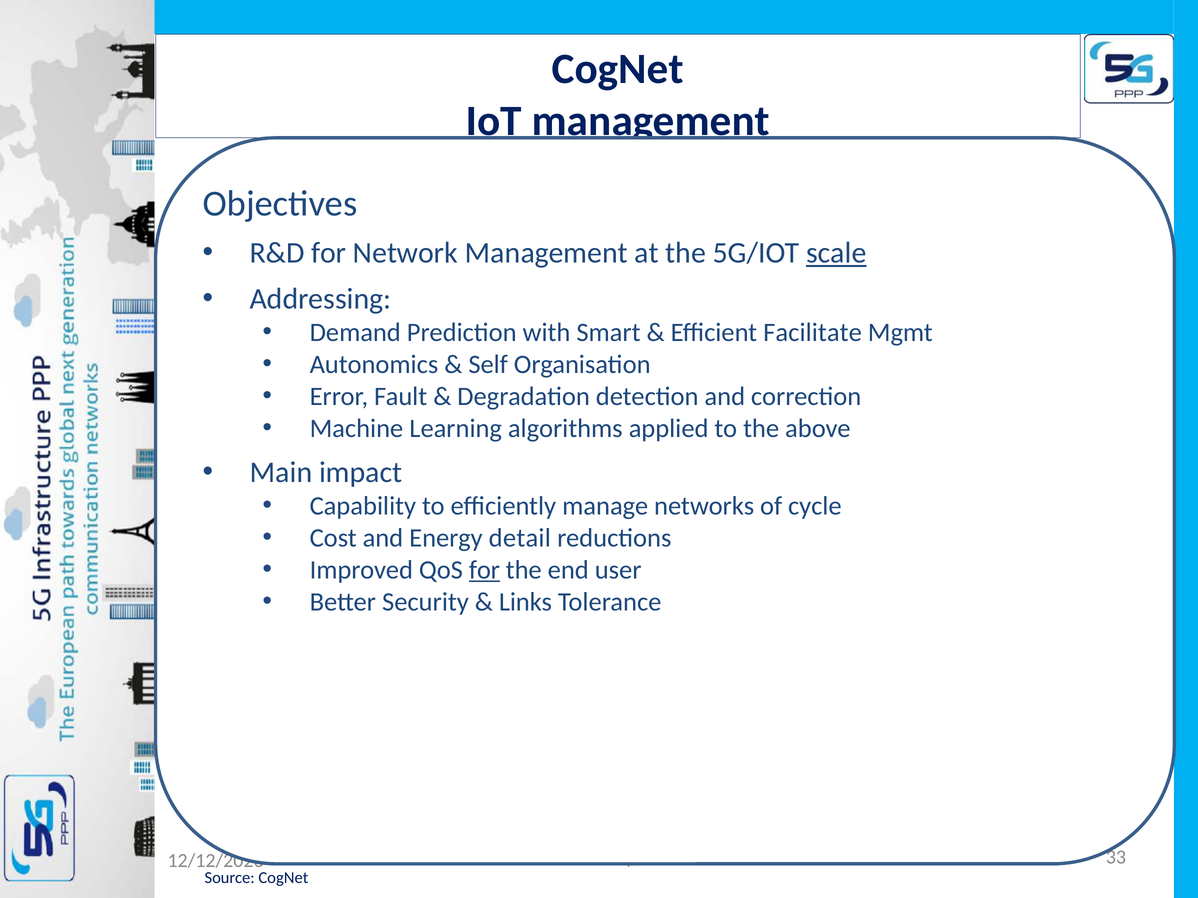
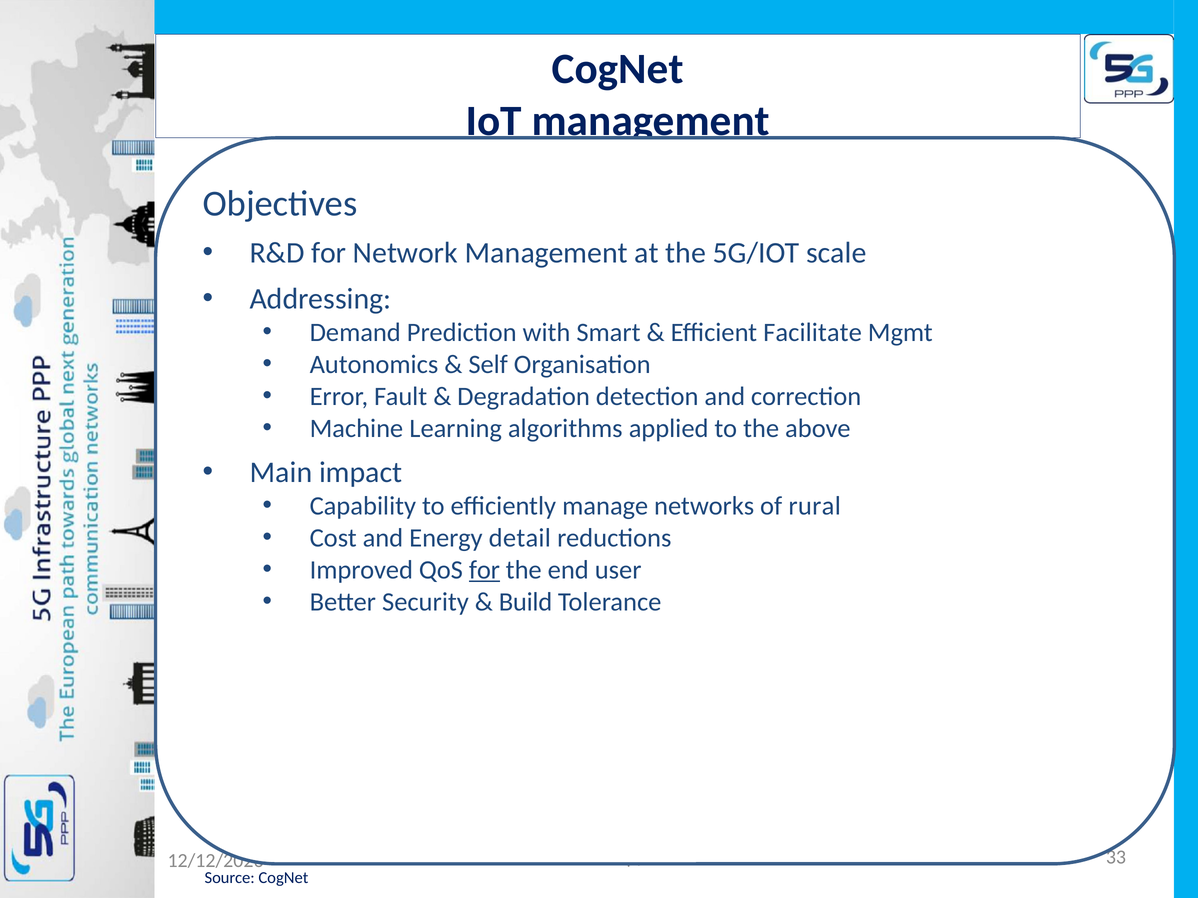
scale underline: present -> none
cycle: cycle -> rural
Links: Links -> Build
